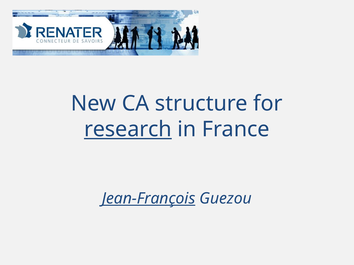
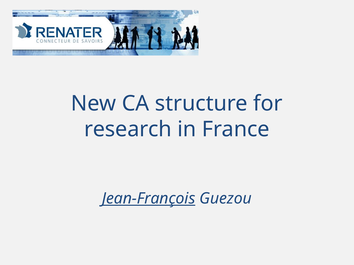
research underline: present -> none
